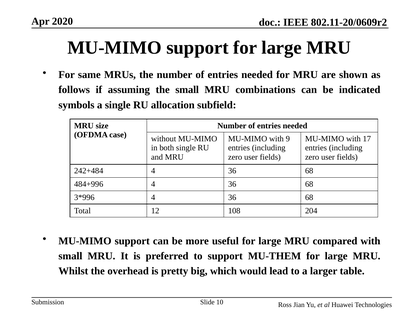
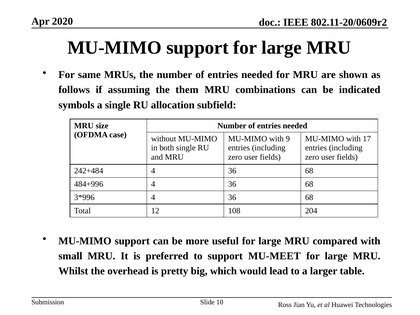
the small: small -> them
MU-THEM: MU-THEM -> MU-MEET
